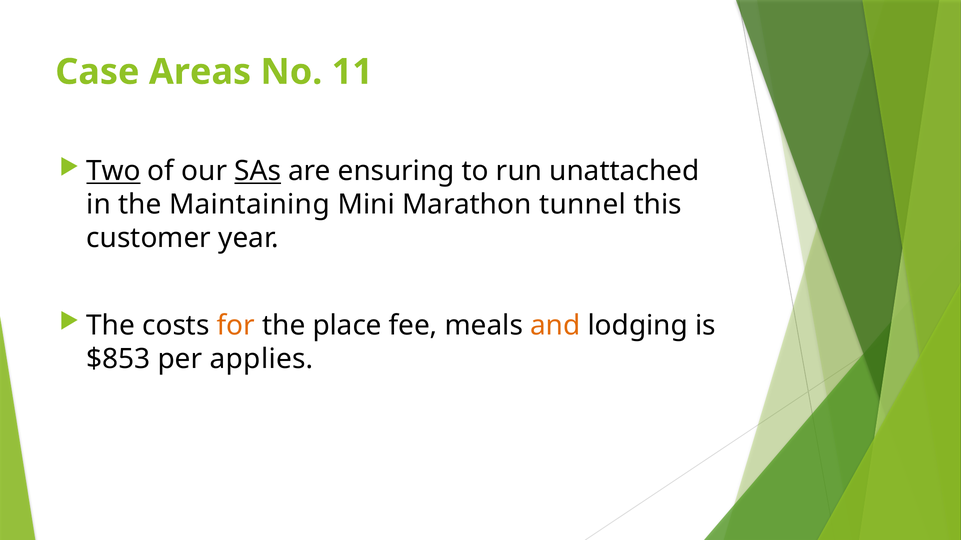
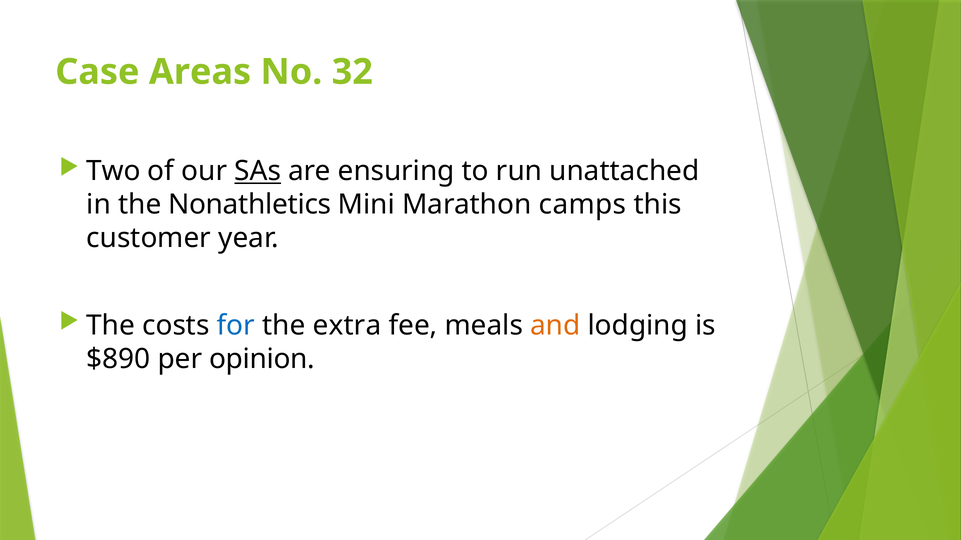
11: 11 -> 32
Two underline: present -> none
Maintaining: Maintaining -> Nonathletics
tunnel: tunnel -> camps
for colour: orange -> blue
place: place -> extra
$853: $853 -> $890
applies: applies -> opinion
